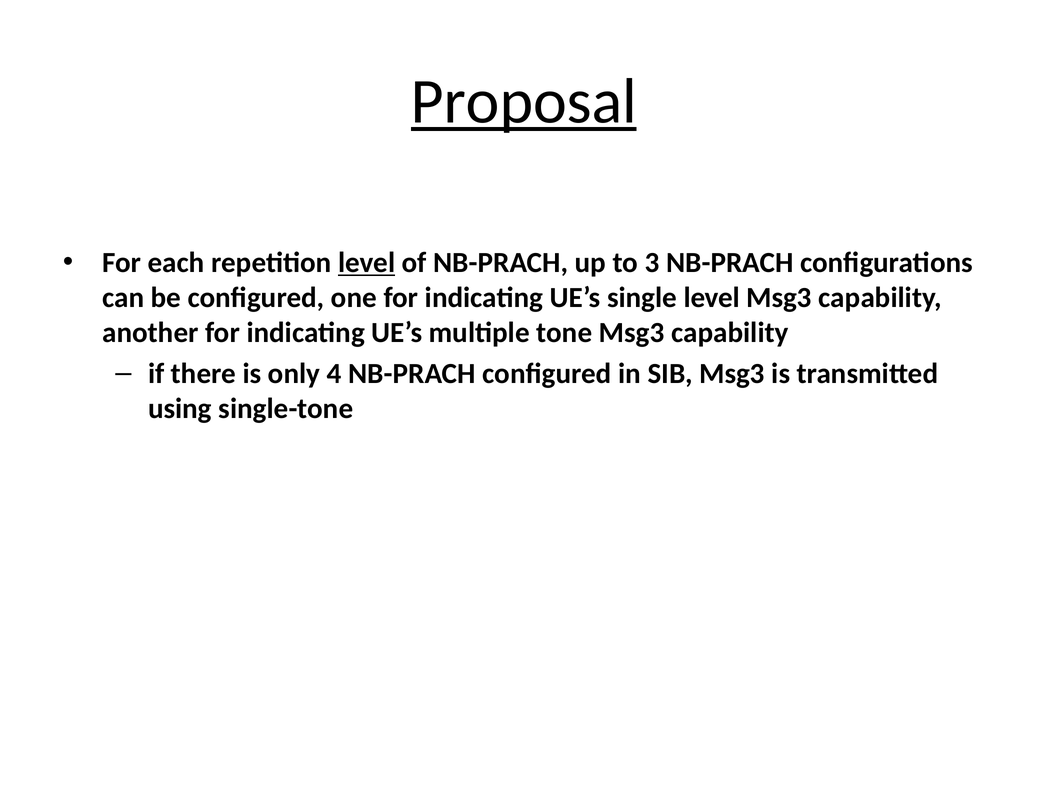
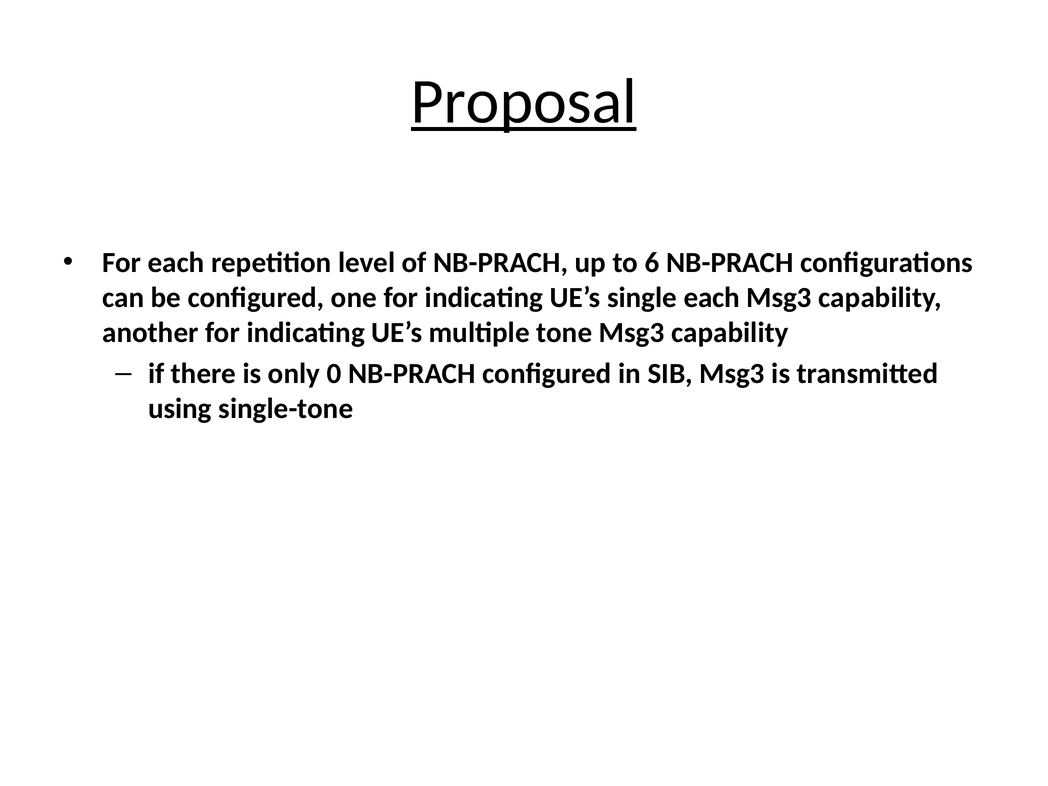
level at (367, 263) underline: present -> none
3: 3 -> 6
single level: level -> each
4: 4 -> 0
